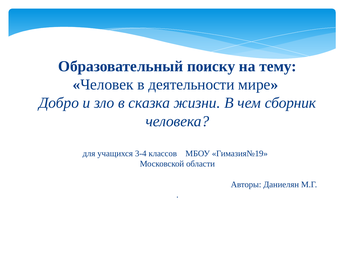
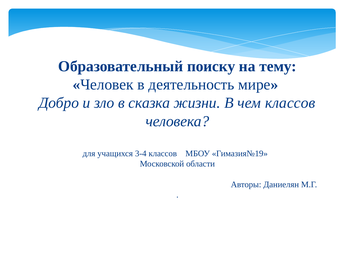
деятельности: деятельности -> деятельность
чем сборник: сборник -> классов
